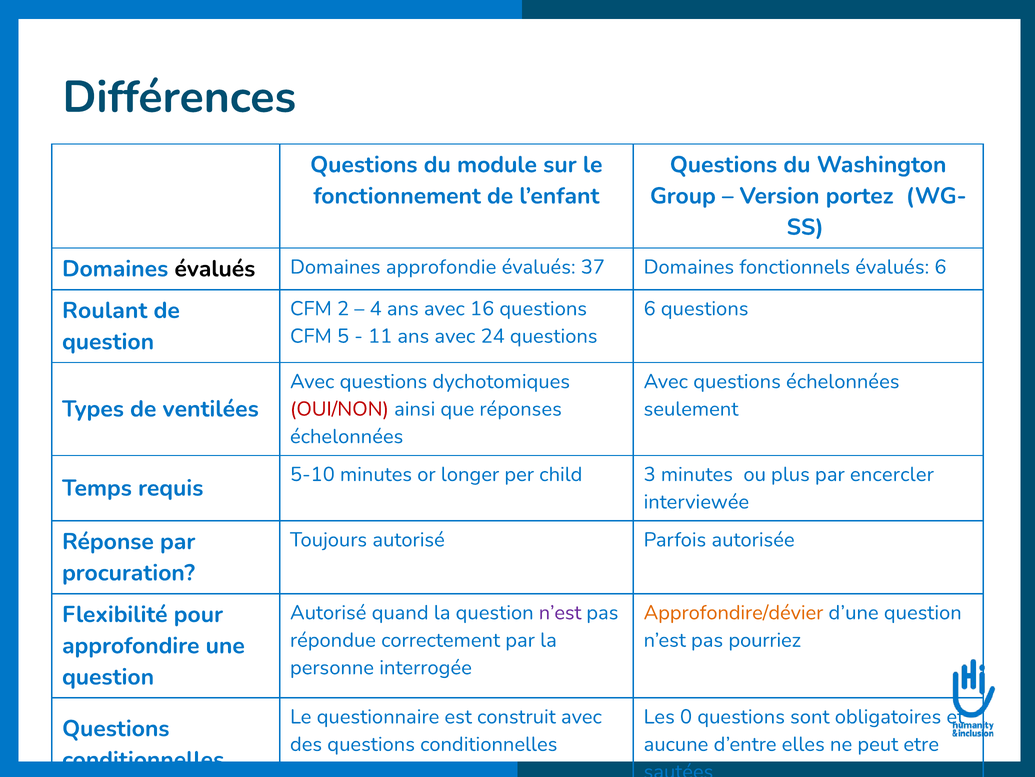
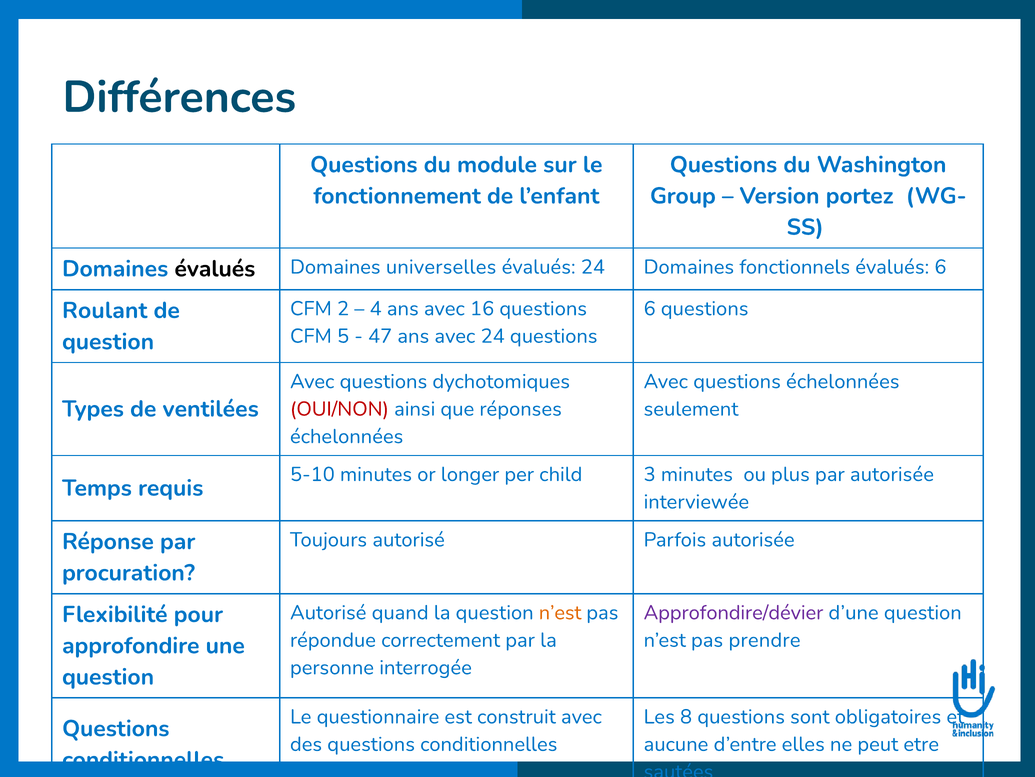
approfondie: approfondie -> universelles
évalués 37: 37 -> 24
11: 11 -> 47
par encercler: encercler -> autorisée
n’est at (560, 612) colour: purple -> orange
Approfondire/dévier colour: orange -> purple
pourriez: pourriez -> prendre
0: 0 -> 8
